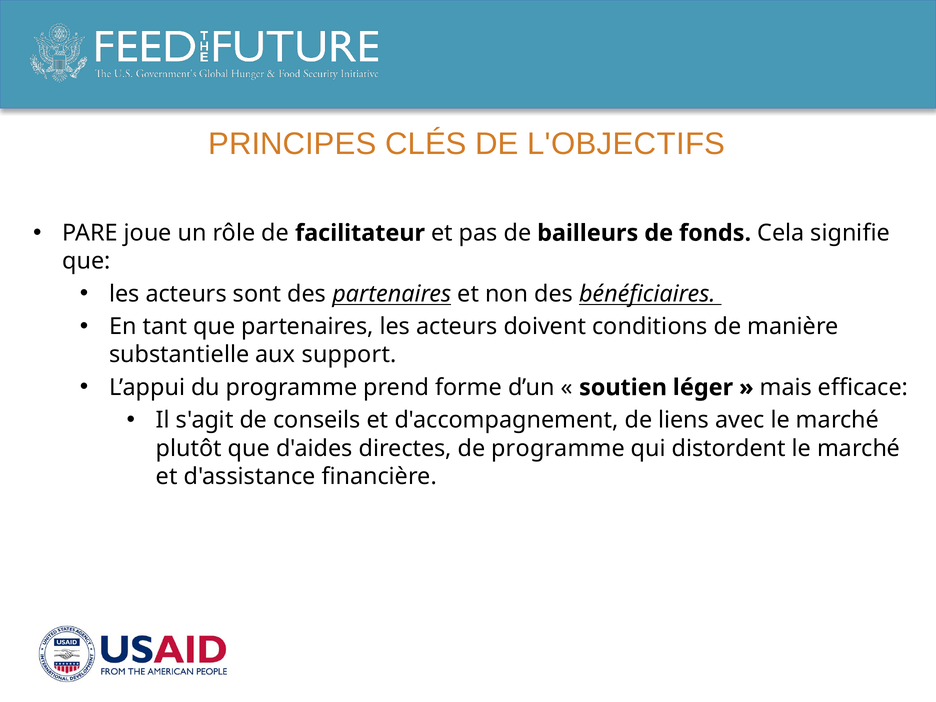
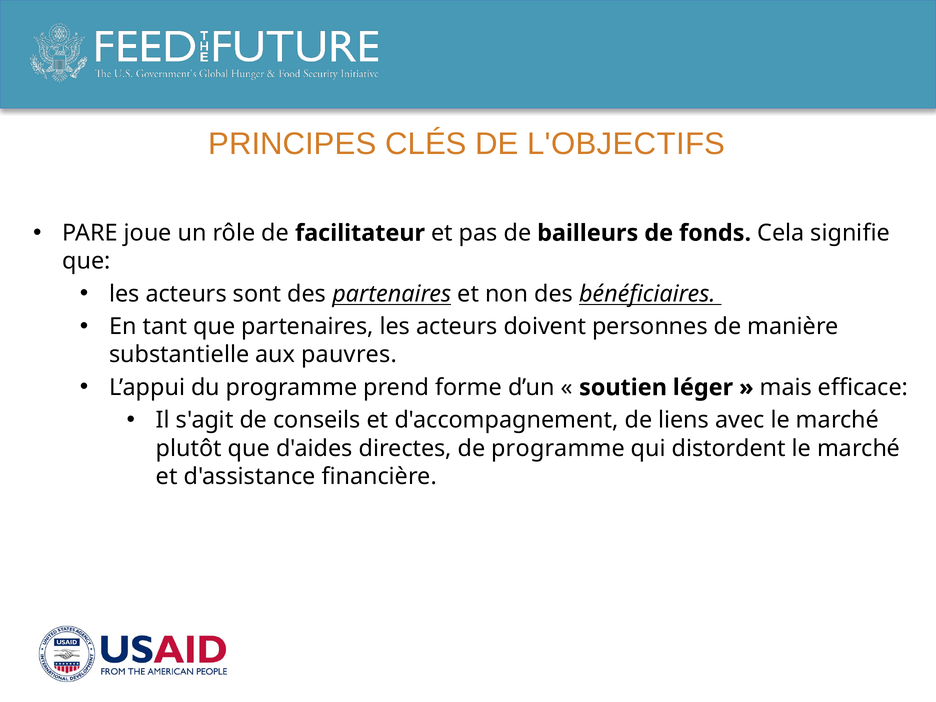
conditions: conditions -> personnes
support: support -> pauvres
